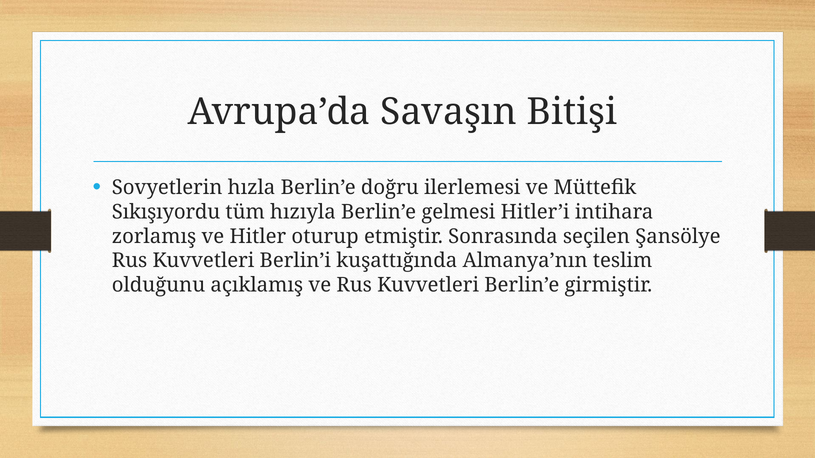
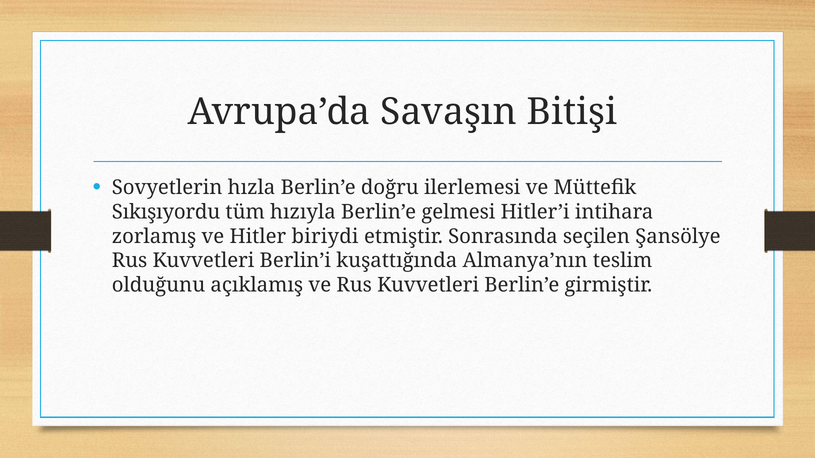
oturup: oturup -> biriydi
